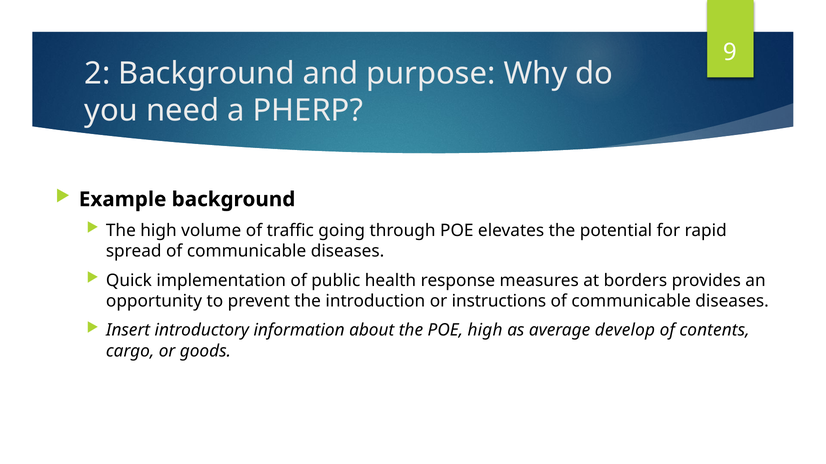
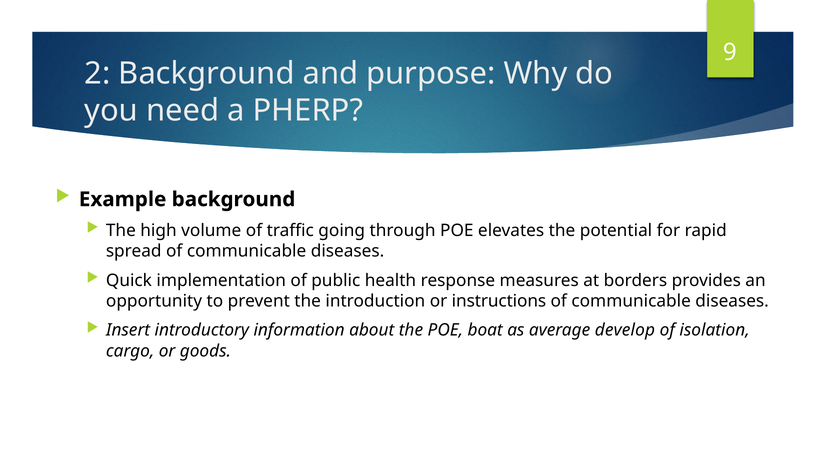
POE high: high -> boat
contents: contents -> isolation
